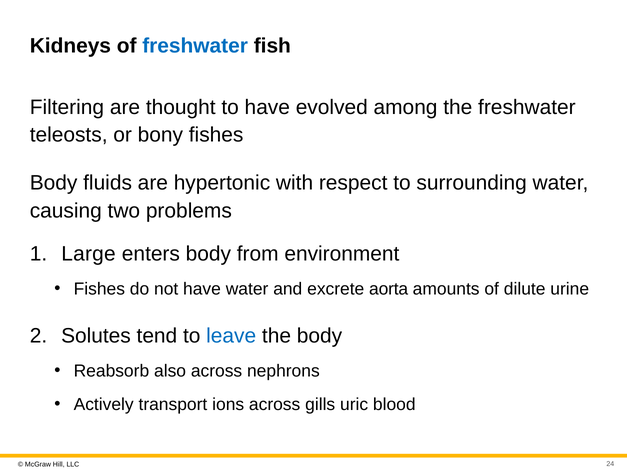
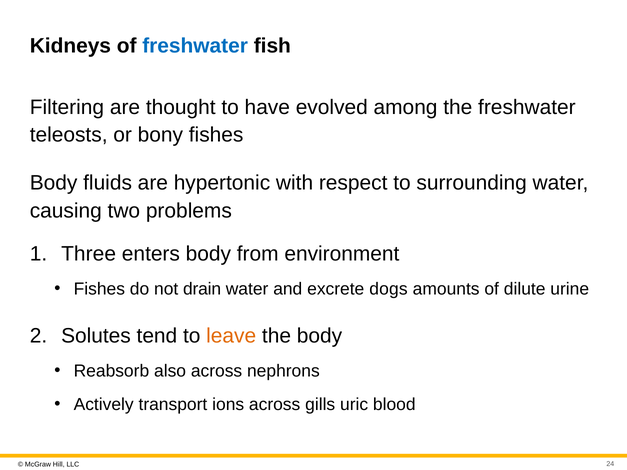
Large: Large -> Three
not have: have -> drain
aorta: aorta -> dogs
leave colour: blue -> orange
